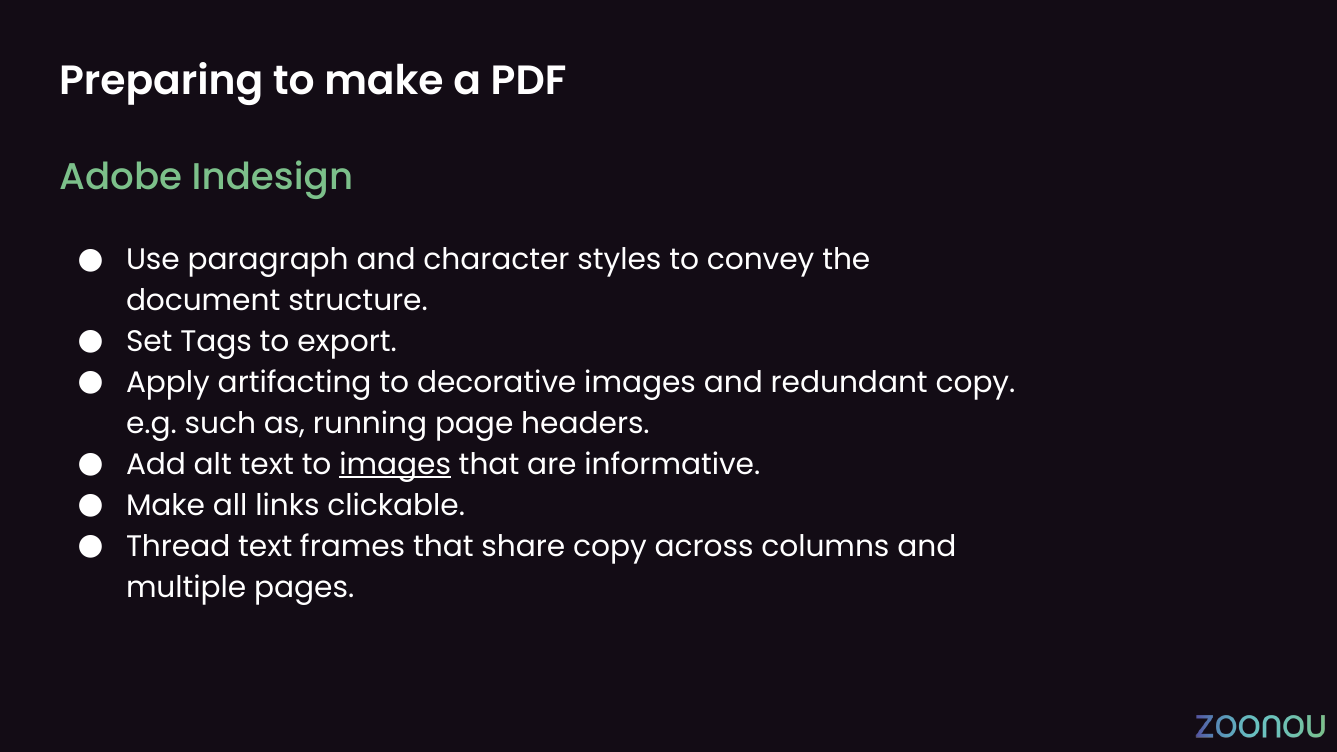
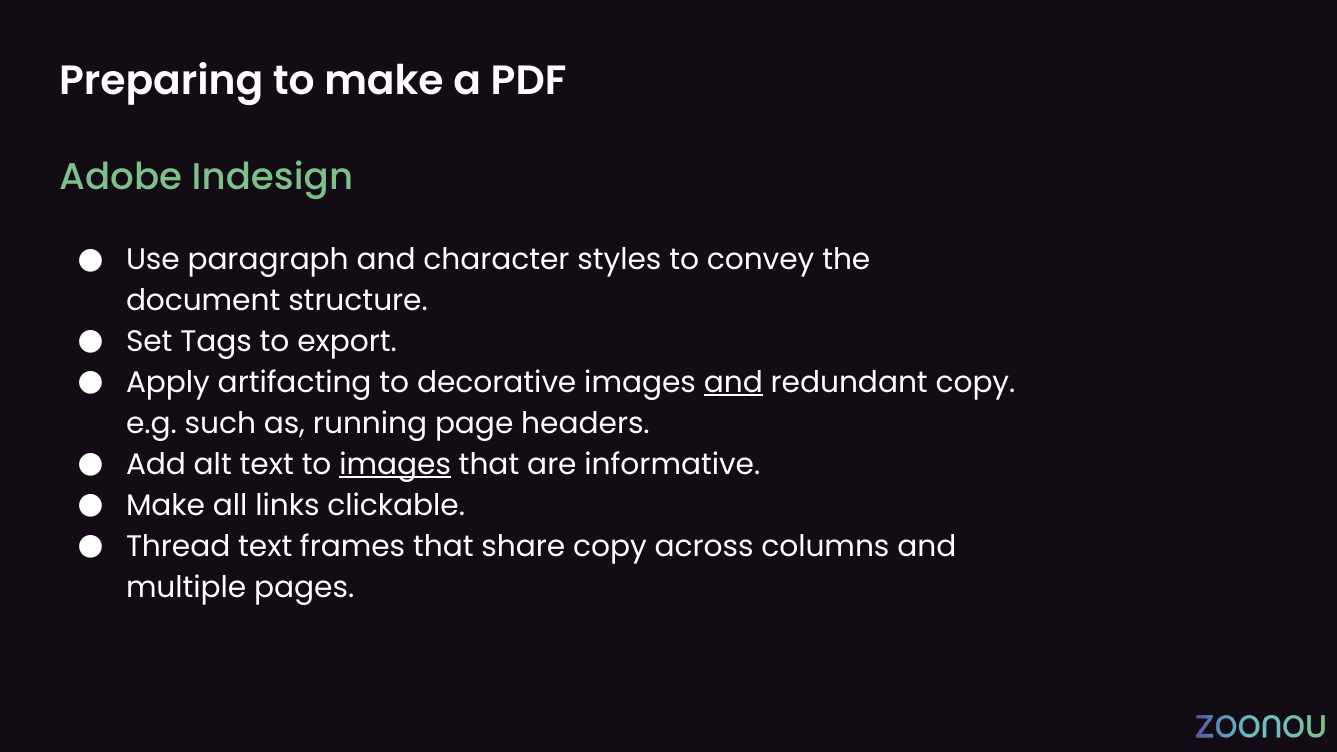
and at (733, 383) underline: none -> present
